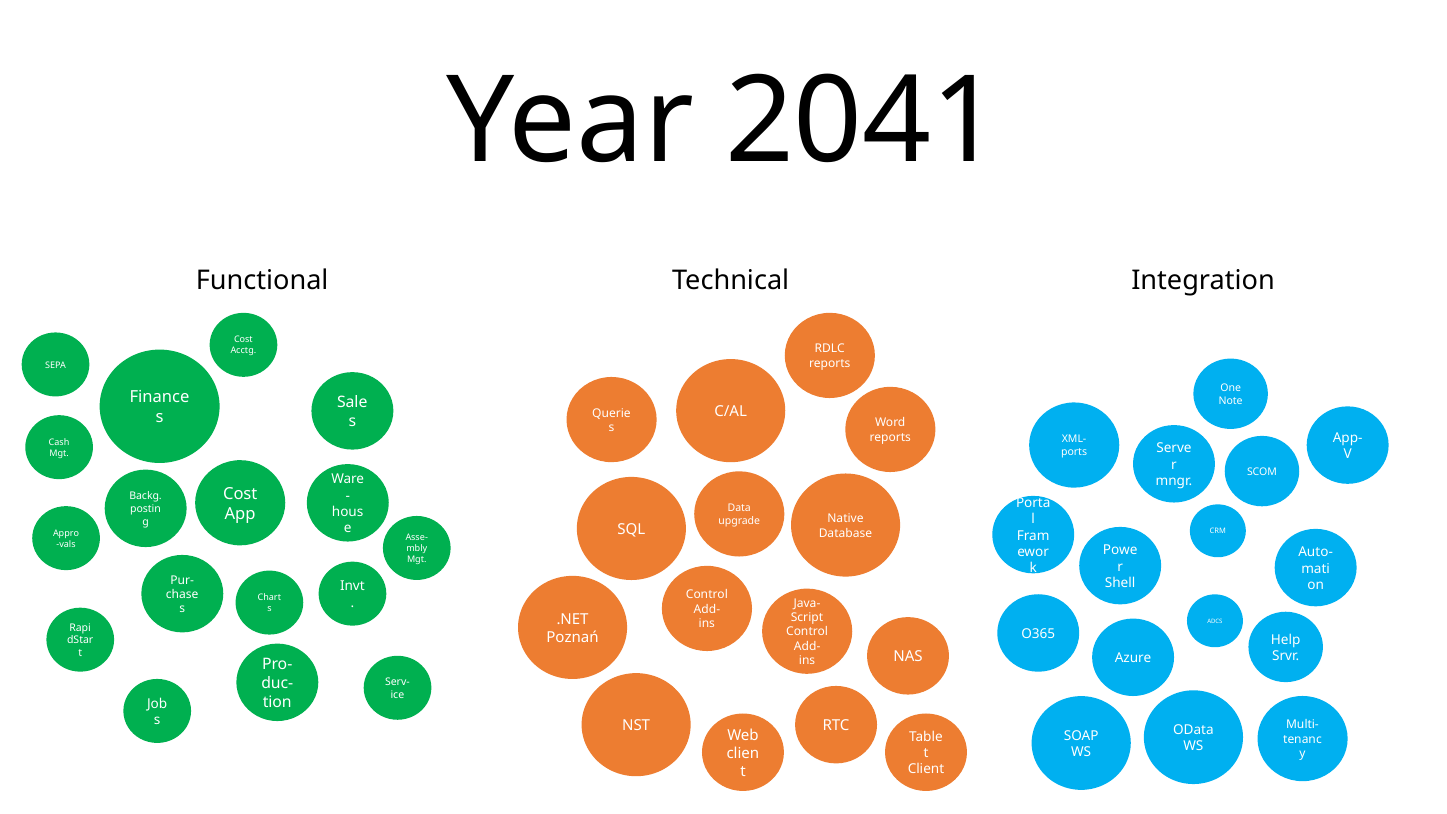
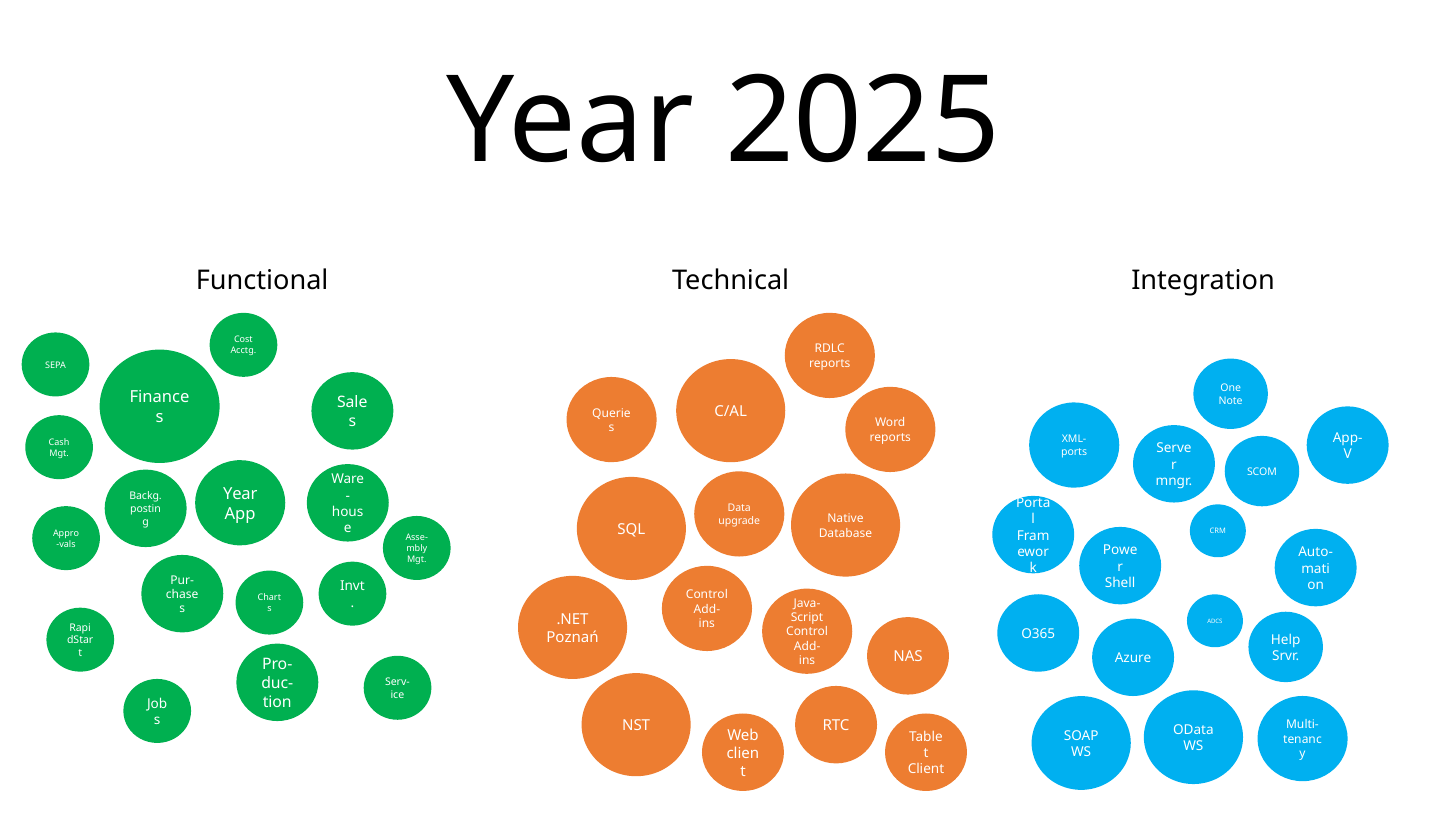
2041: 2041 -> 2025
Cost at (240, 494): Cost -> Year
